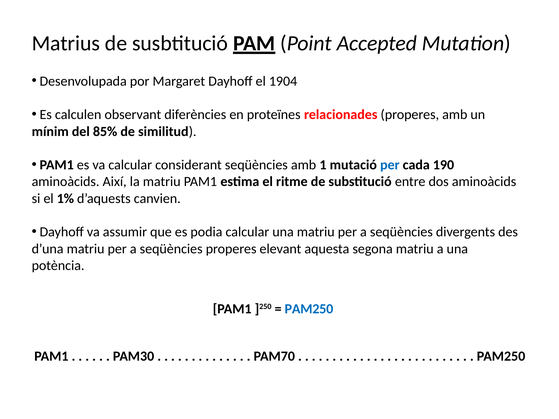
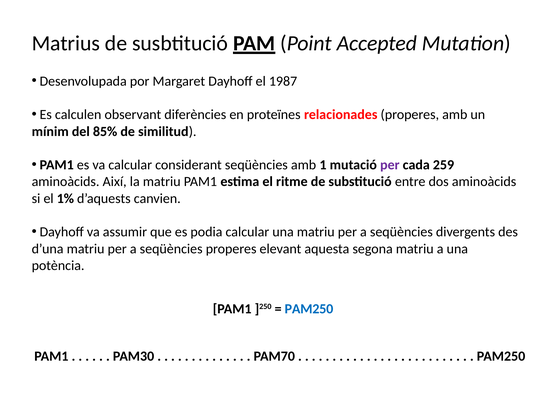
1904: 1904 -> 1987
per at (390, 165) colour: blue -> purple
190: 190 -> 259
